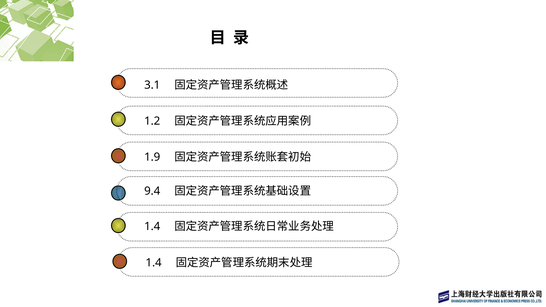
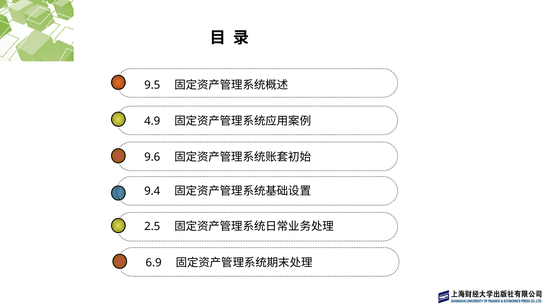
3.1: 3.1 -> 9.5
1.2: 1.2 -> 4.9
1.9: 1.9 -> 9.6
1.4 at (152, 226): 1.4 -> 2.5
1.4 at (154, 263): 1.4 -> 6.9
